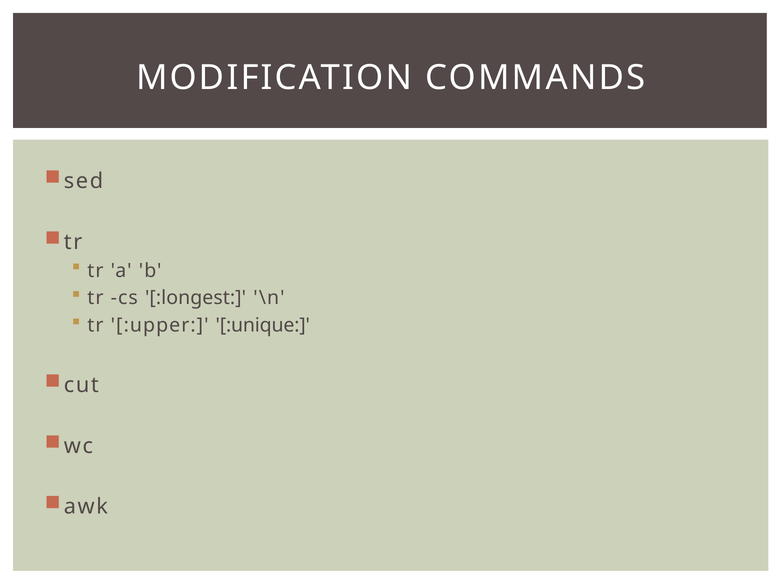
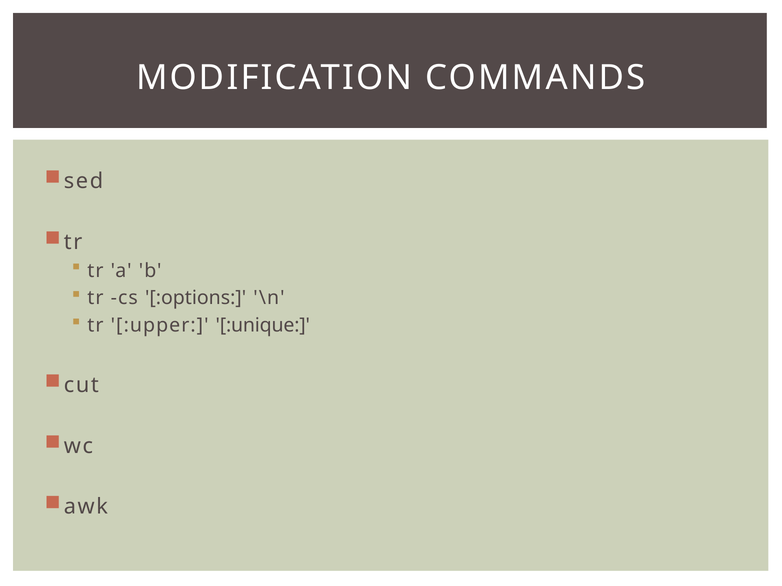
:longest: :longest -> :options
